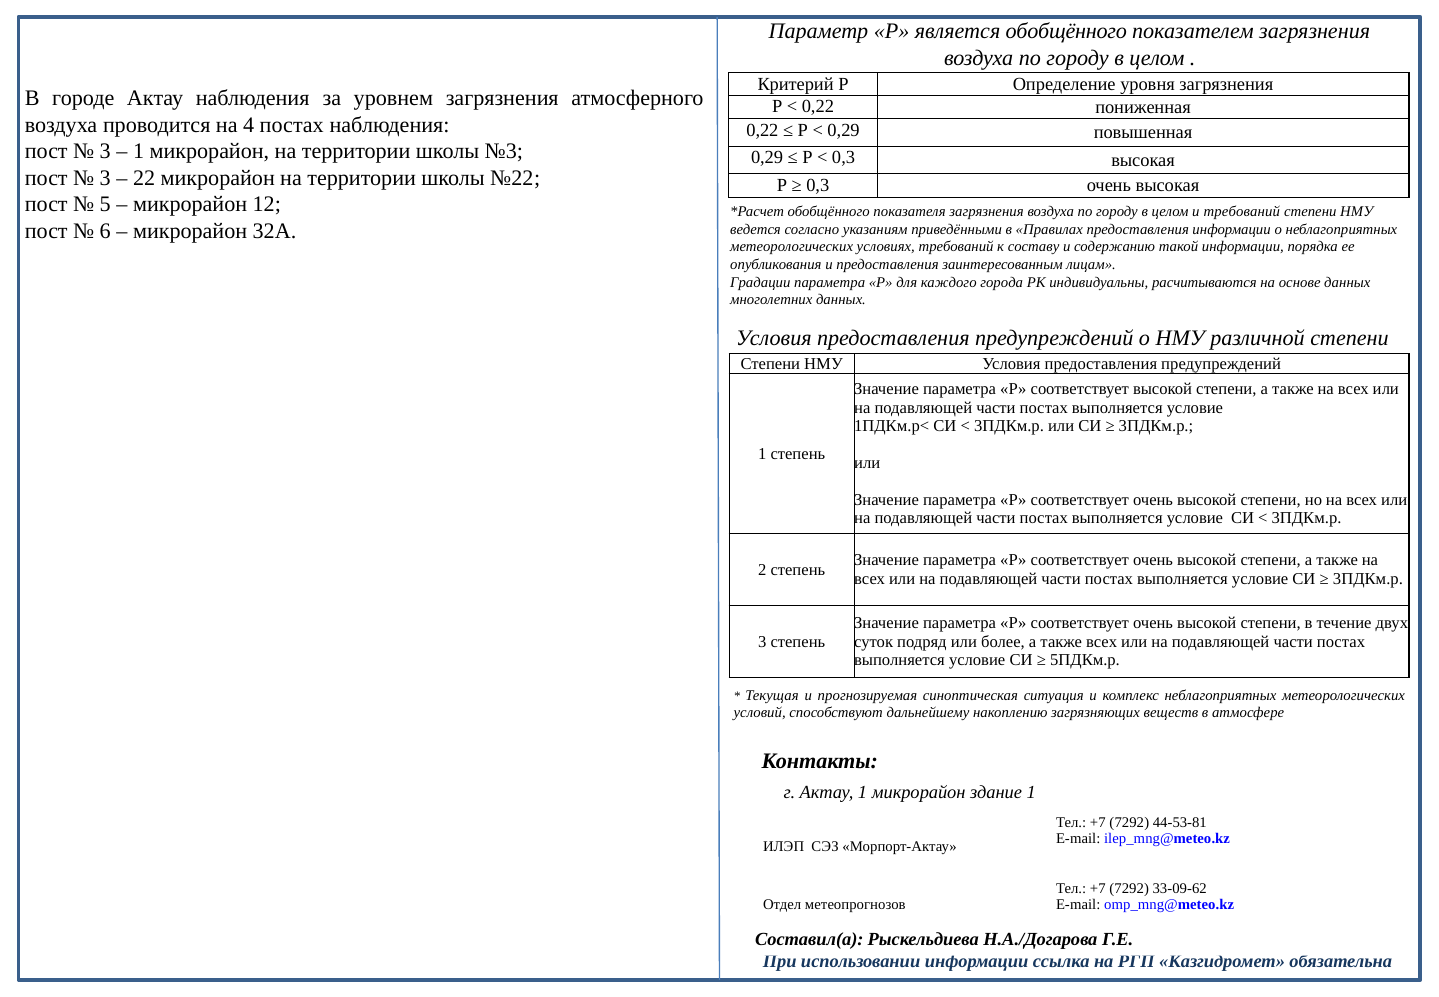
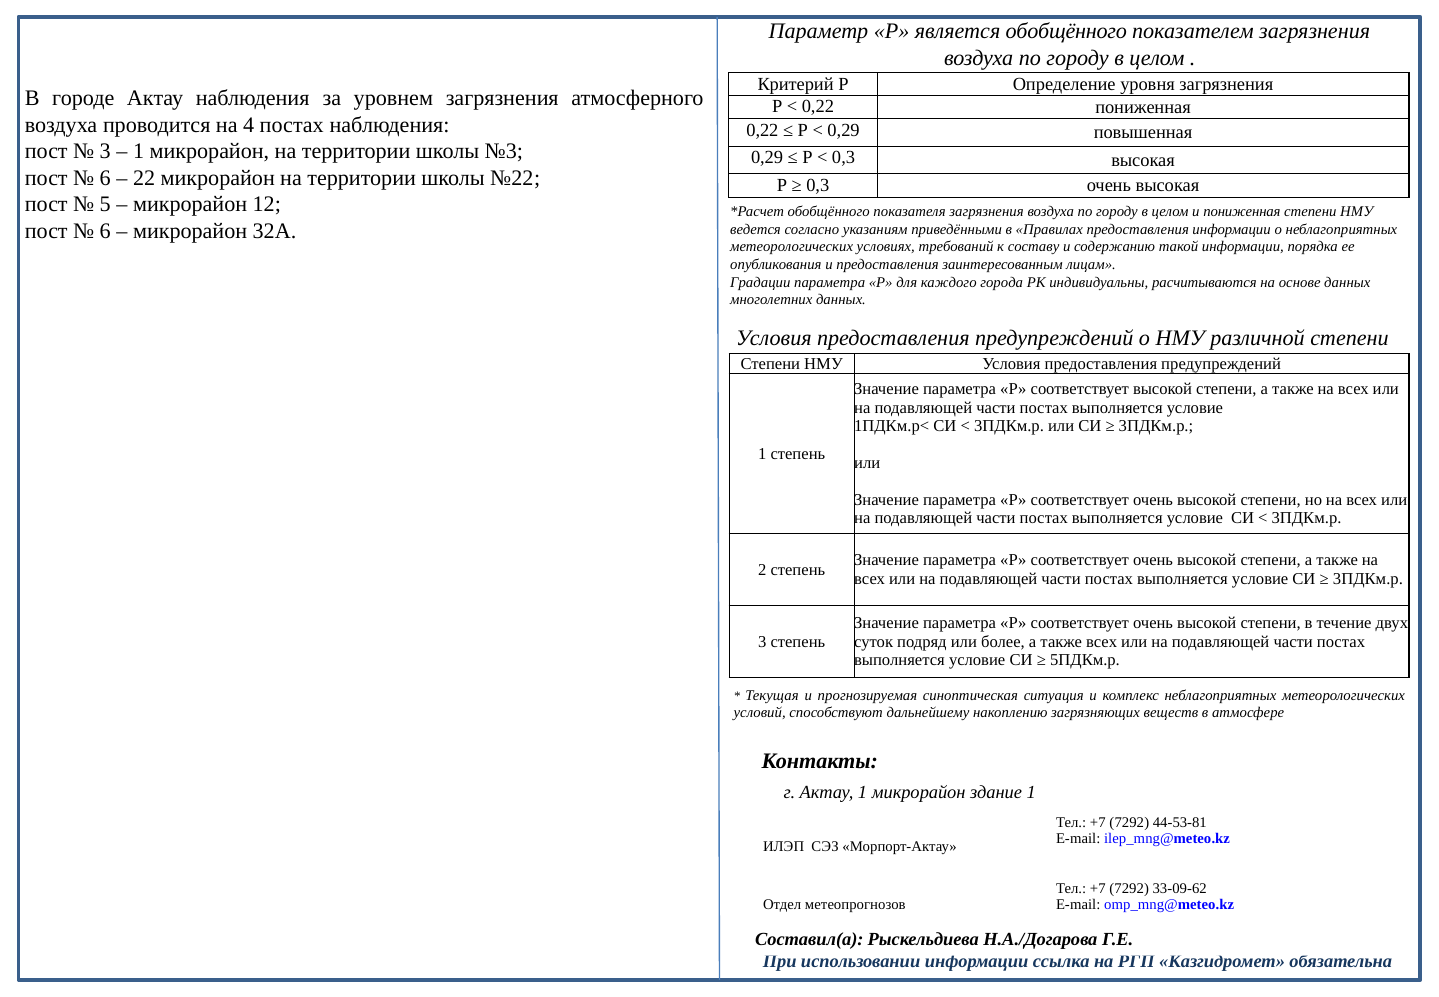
3 at (105, 178): 3 -> 6
и требований: требований -> пониженная
